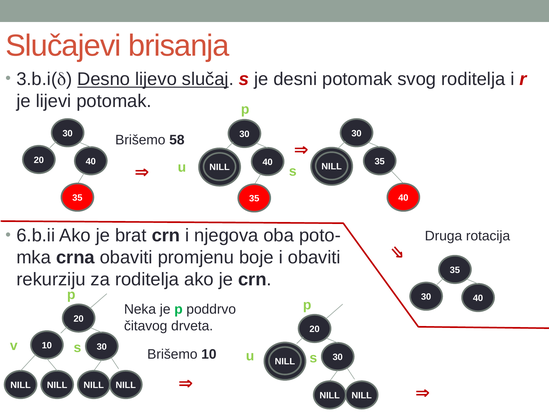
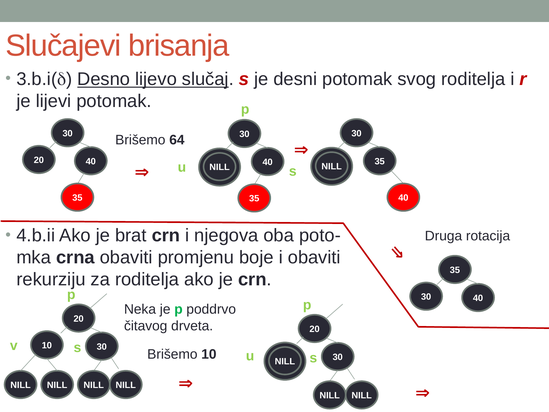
58: 58 -> 64
6.b.ii: 6.b.ii -> 4.b.ii
